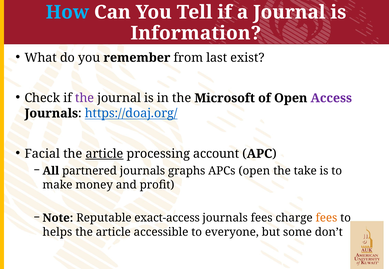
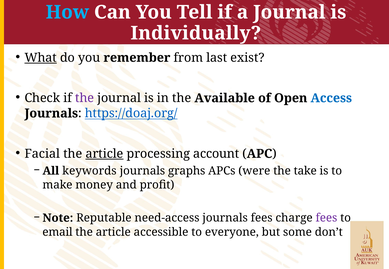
Information: Information -> Individually
What underline: none -> present
Microsoft: Microsoft -> Available
Access colour: purple -> blue
partnered: partnered -> keywords
APCs open: open -> were
exact-access: exact-access -> need-access
fees at (326, 218) colour: orange -> purple
helps: helps -> email
